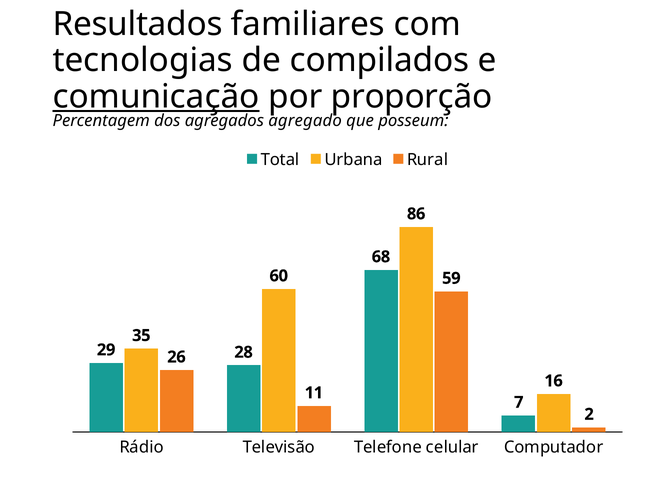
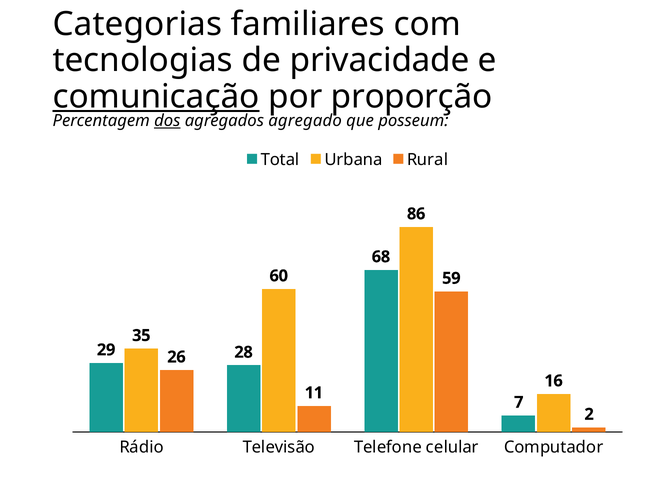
Resultados: Resultados -> Categorias
compilados: compilados -> privacidade
dos underline: none -> present
